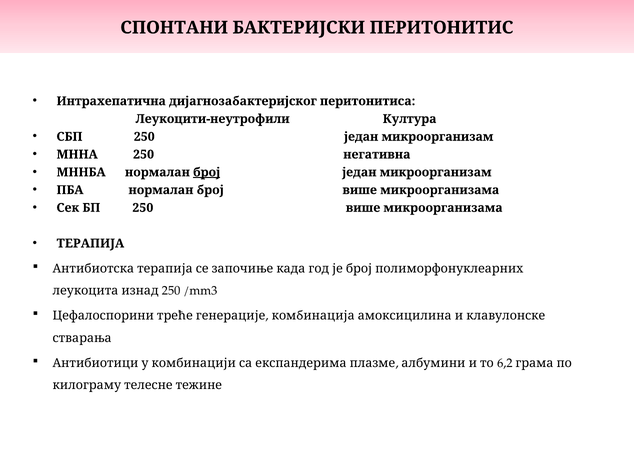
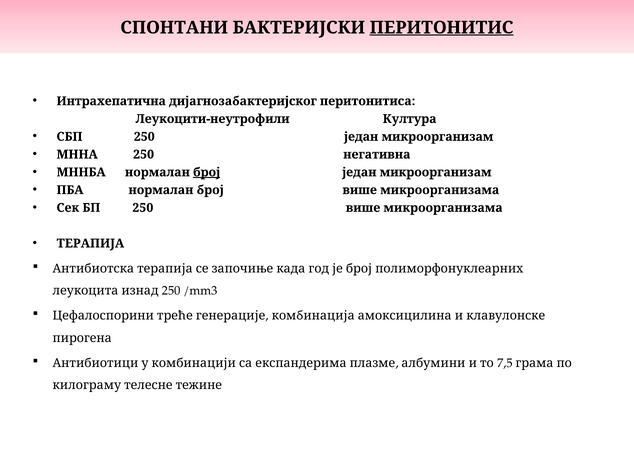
ПЕРИТОНИТИС underline: none -> present
стварања: стварања -> пирогена
6,2: 6,2 -> 7,5
